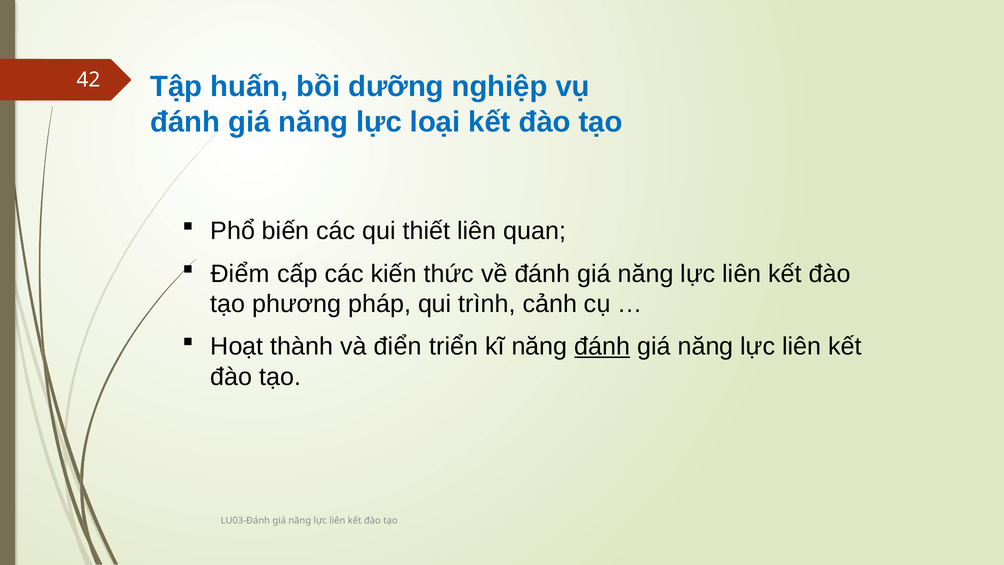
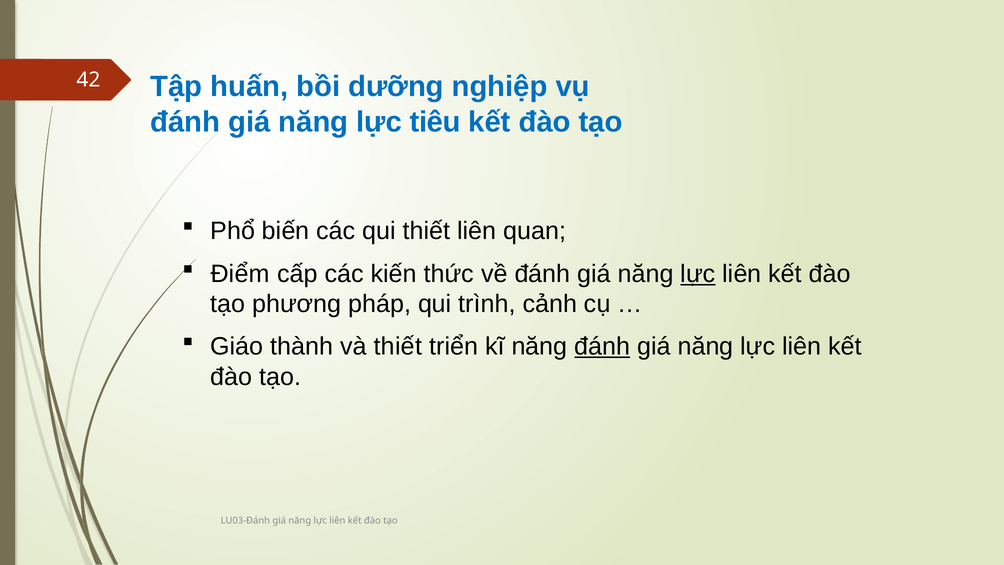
loại: loại -> tiêu
lực at (698, 274) underline: none -> present
Hoạt: Hoạt -> Giáo
và điển: điển -> thiết
